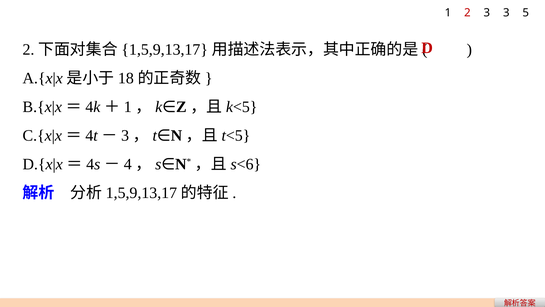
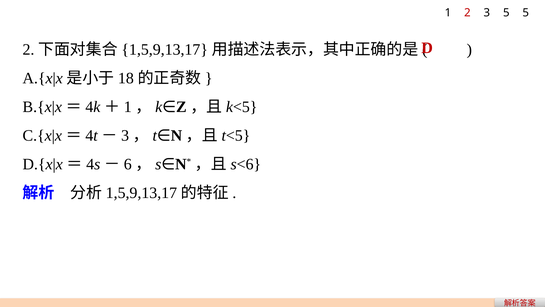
3 3: 3 -> 5
4: 4 -> 6
